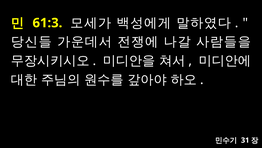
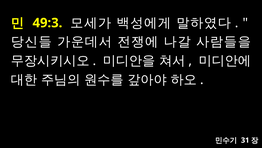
61:3: 61:3 -> 49:3
